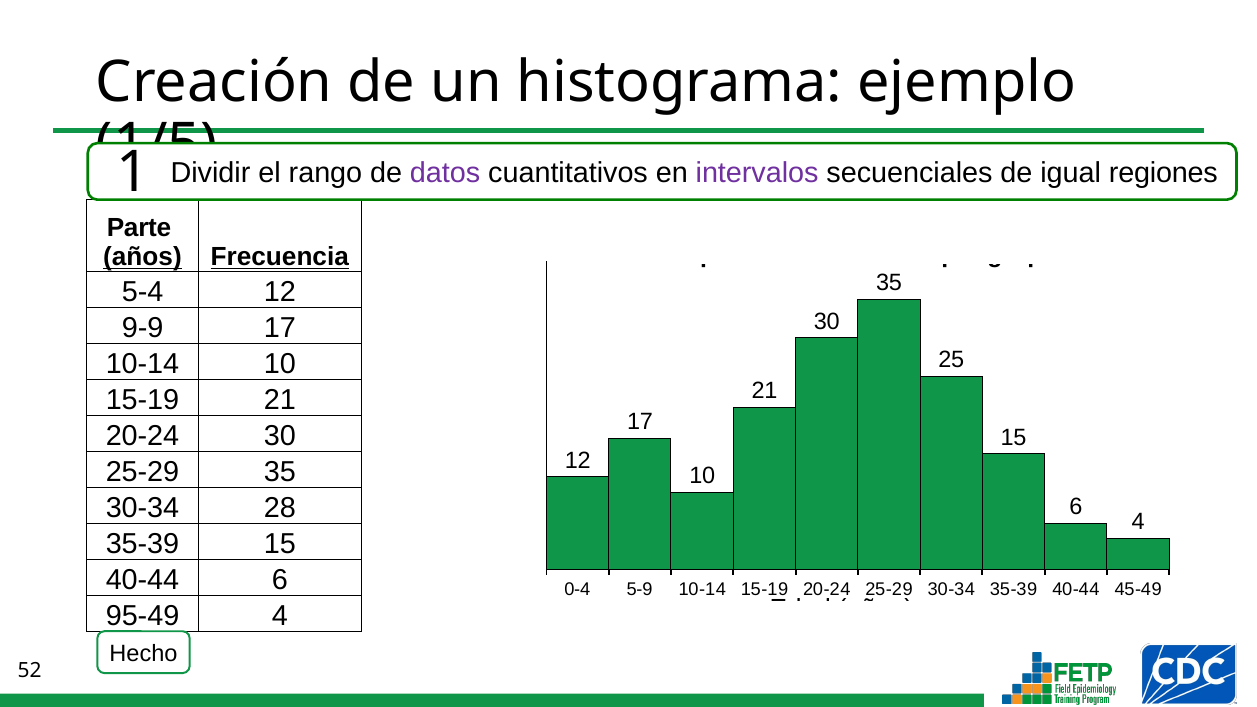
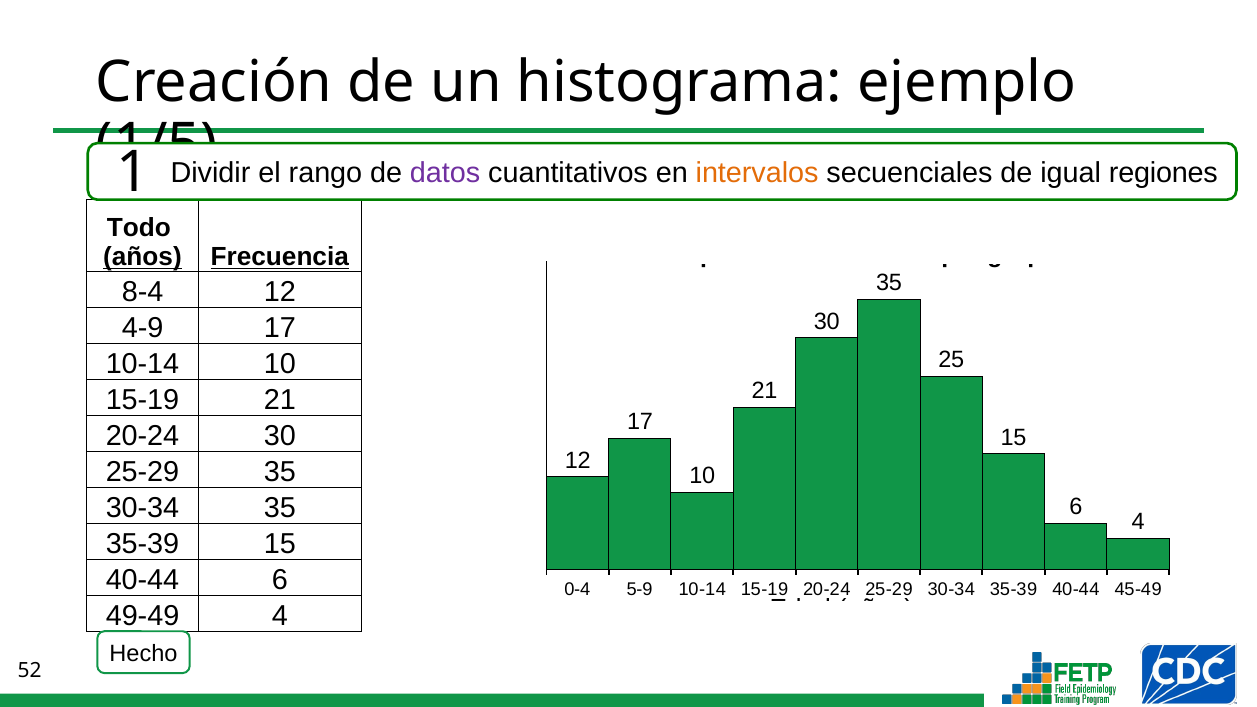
intervalos colour: purple -> orange
Parte: Parte -> Todo
5-4: 5-4 -> 8-4
9-9: 9-9 -> 4-9
30-34 28: 28 -> 35
95-49: 95-49 -> 49-49
